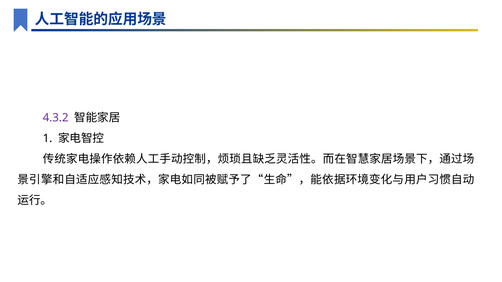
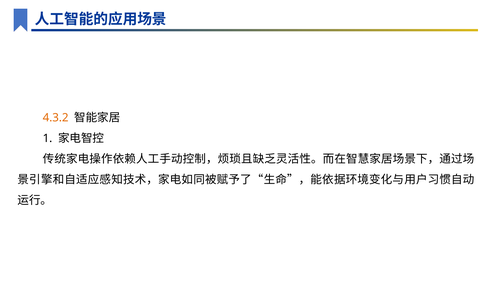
4.3.2 colour: purple -> orange
